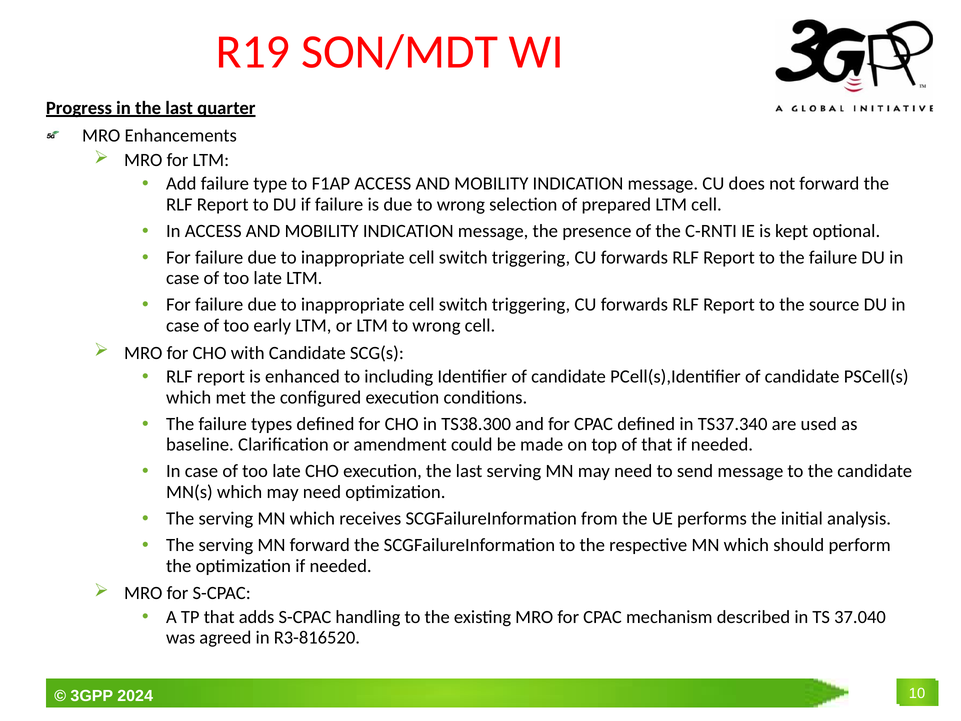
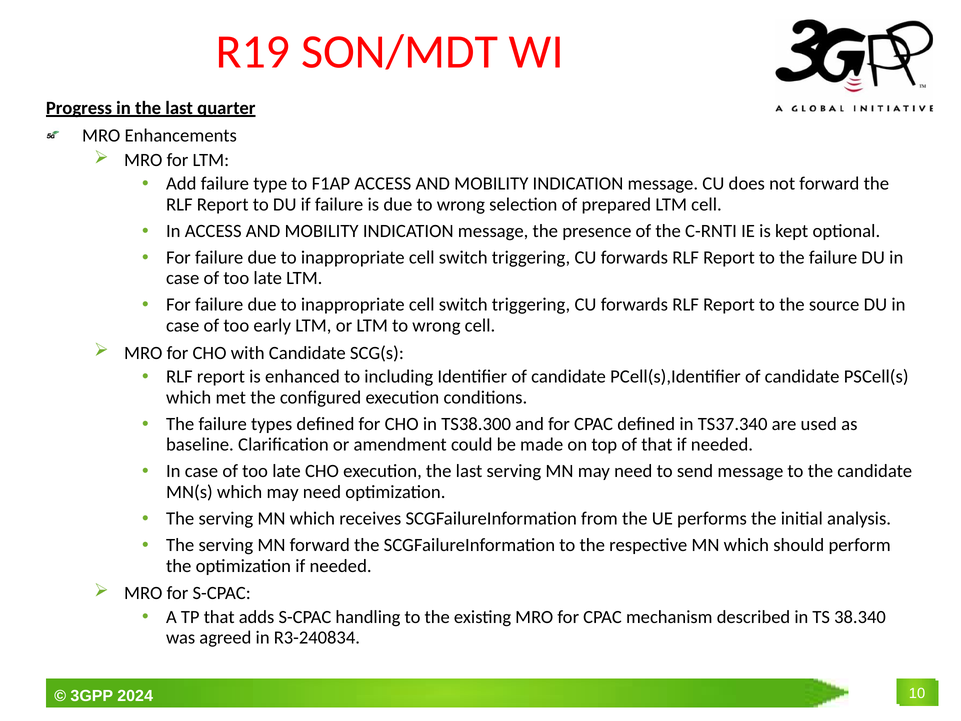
37.040: 37.040 -> 38.340
R3-816520: R3-816520 -> R3-240834
